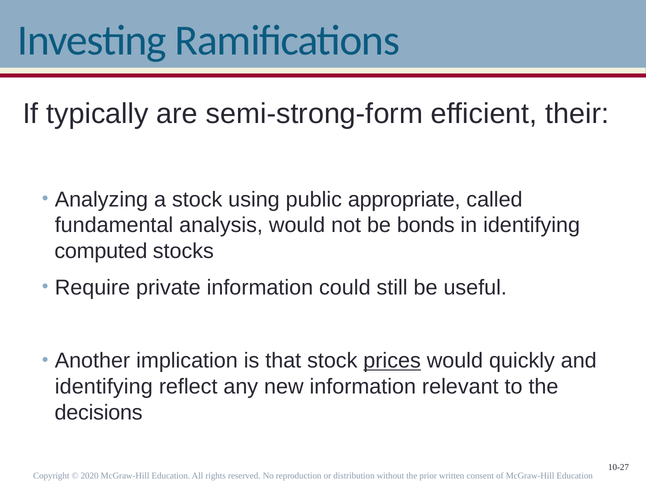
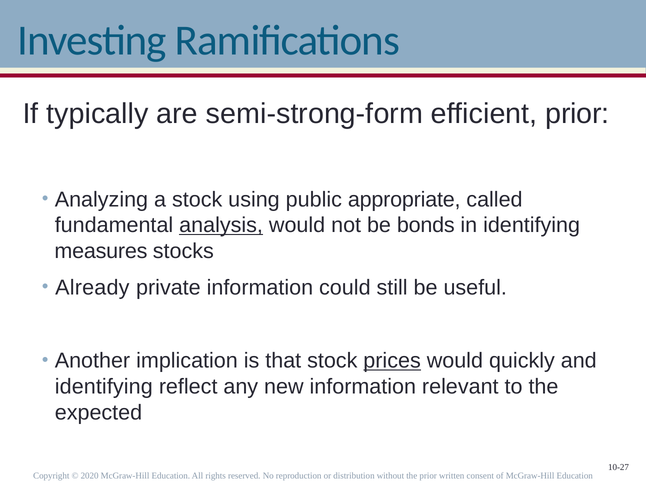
efficient their: their -> prior
analysis underline: none -> present
computed: computed -> measures
Require: Require -> Already
decisions: decisions -> expected
